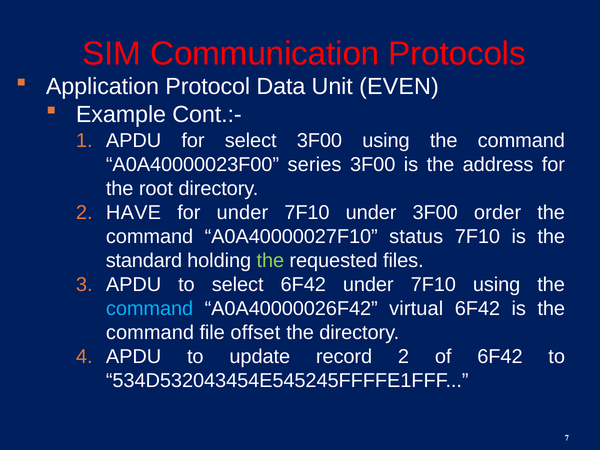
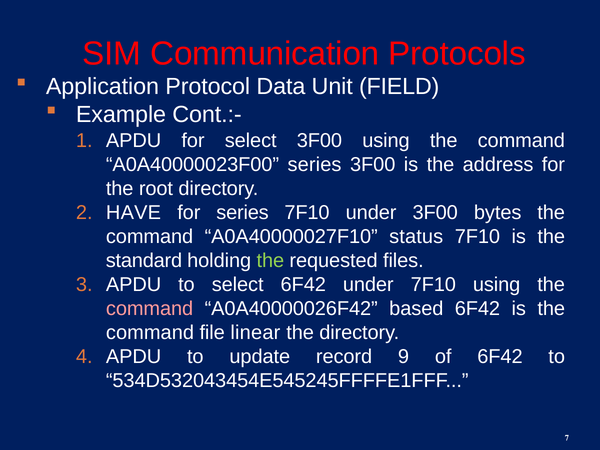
EVEN: EVEN -> FIELD
for under: under -> series
order: order -> bytes
command at (150, 308) colour: light blue -> pink
virtual: virtual -> based
offset: offset -> linear
record 2: 2 -> 9
